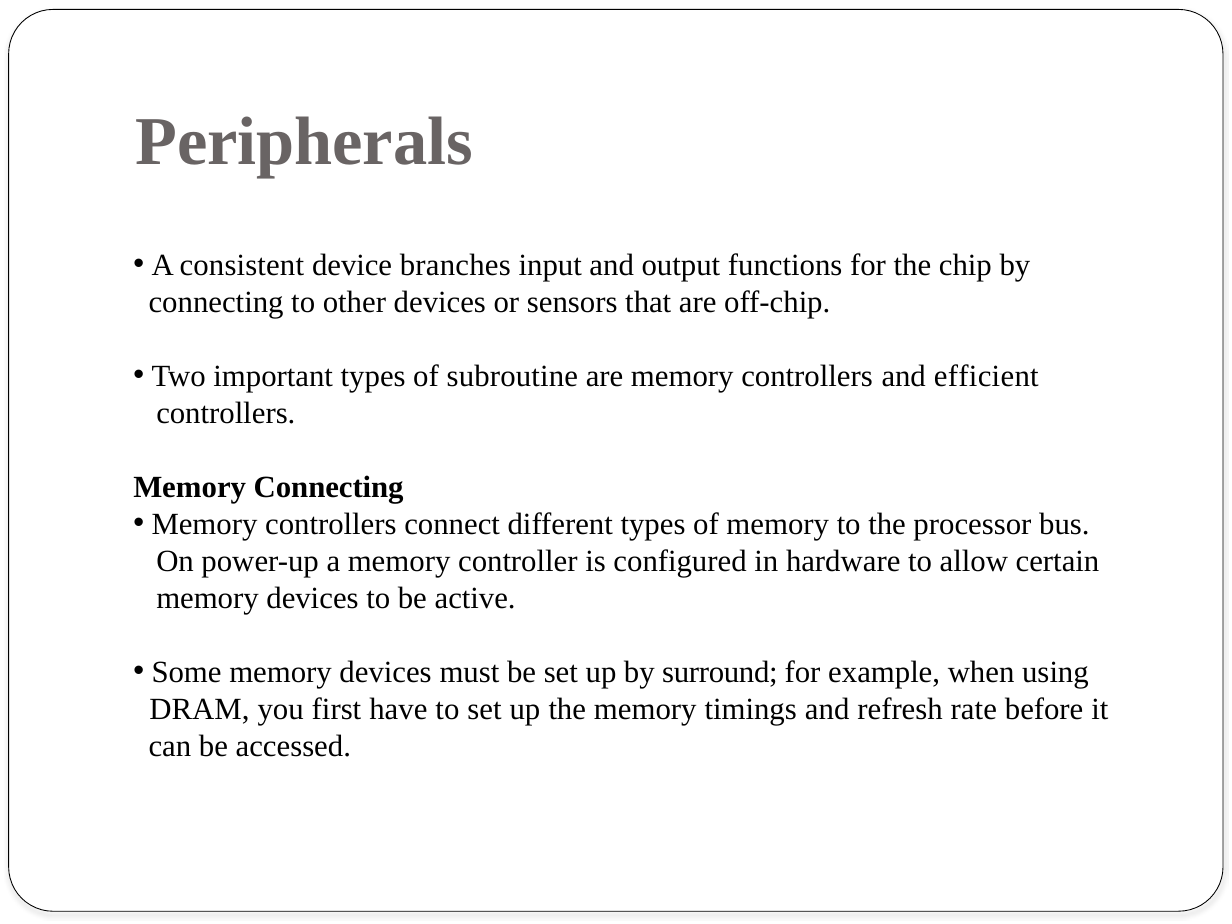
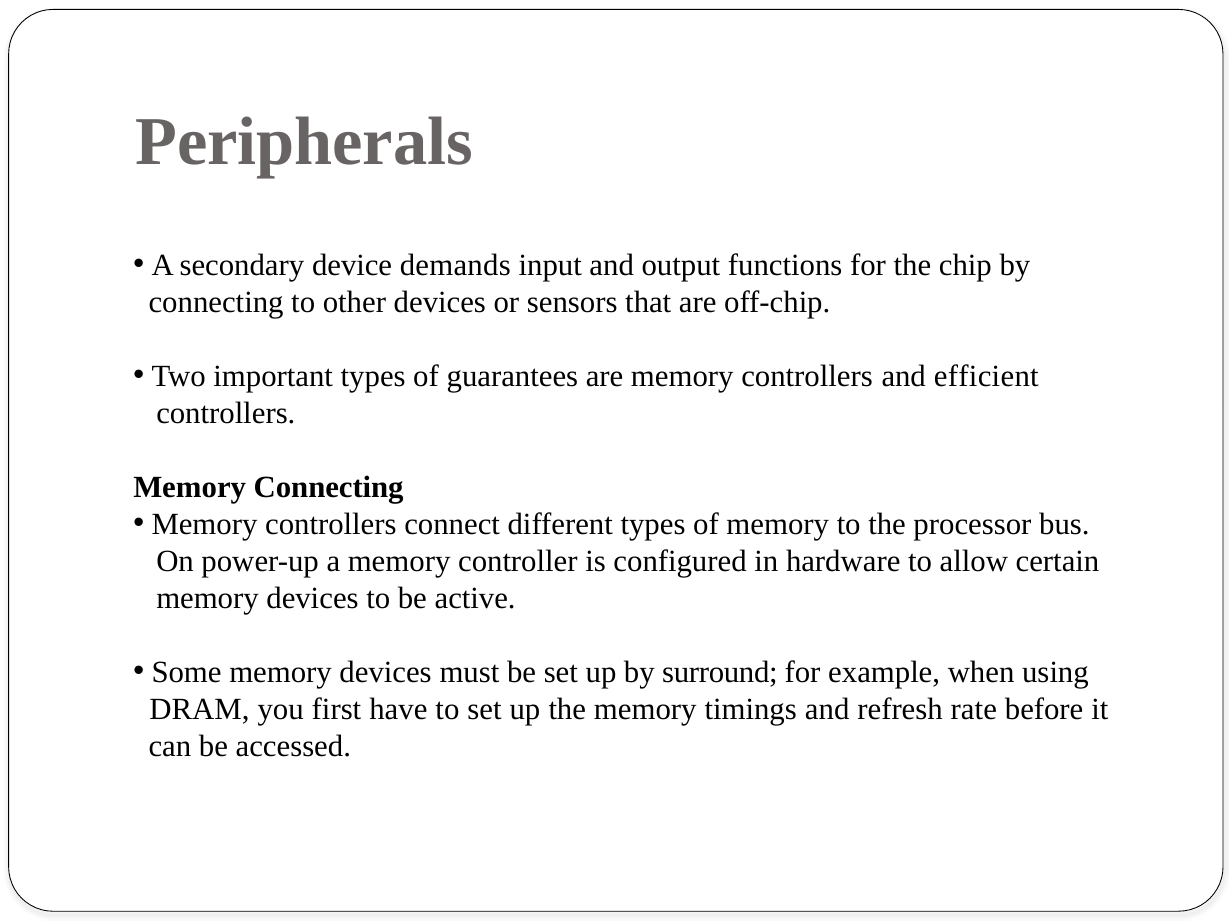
consistent: consistent -> secondary
branches: branches -> demands
subroutine: subroutine -> guarantees
